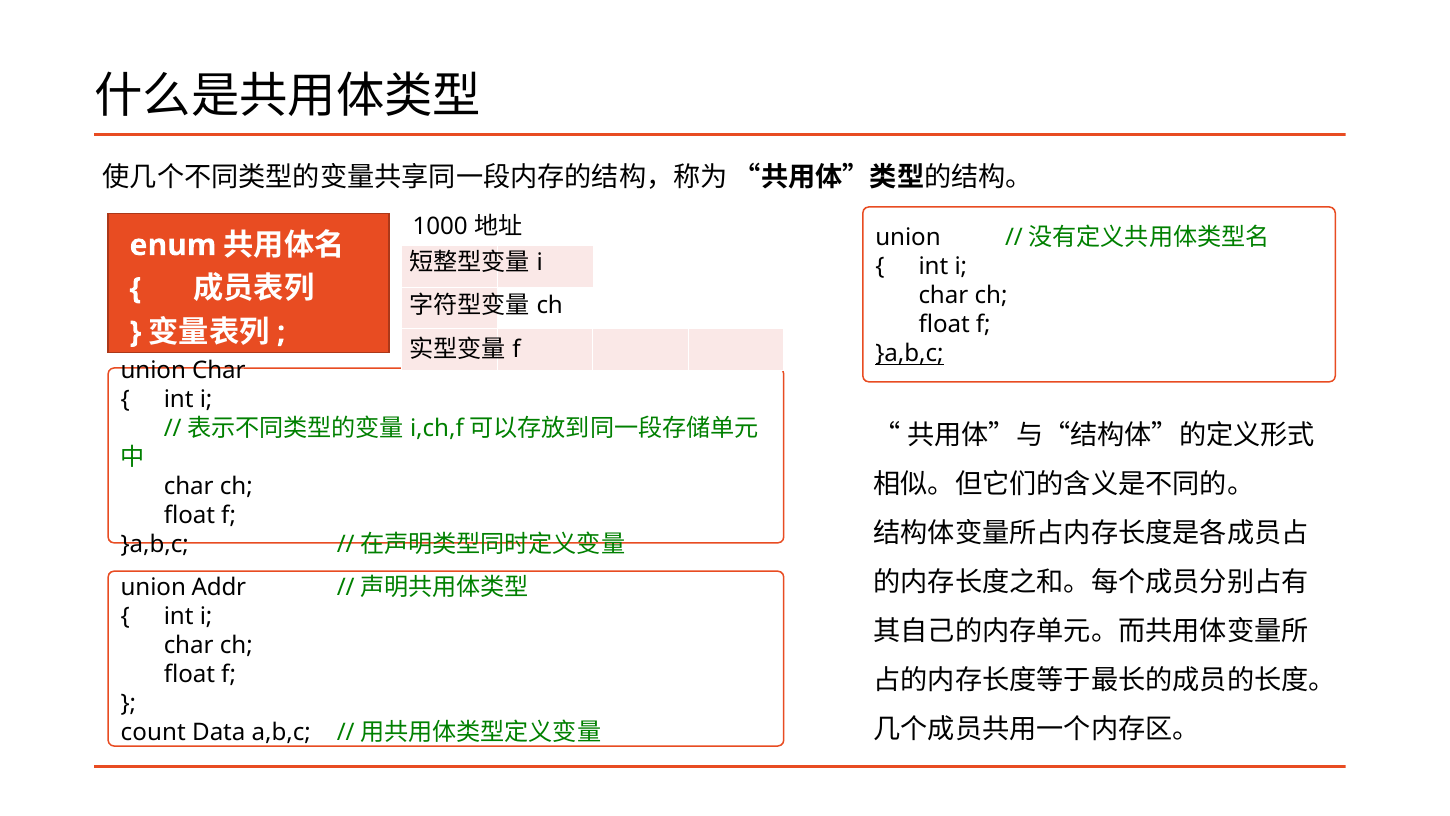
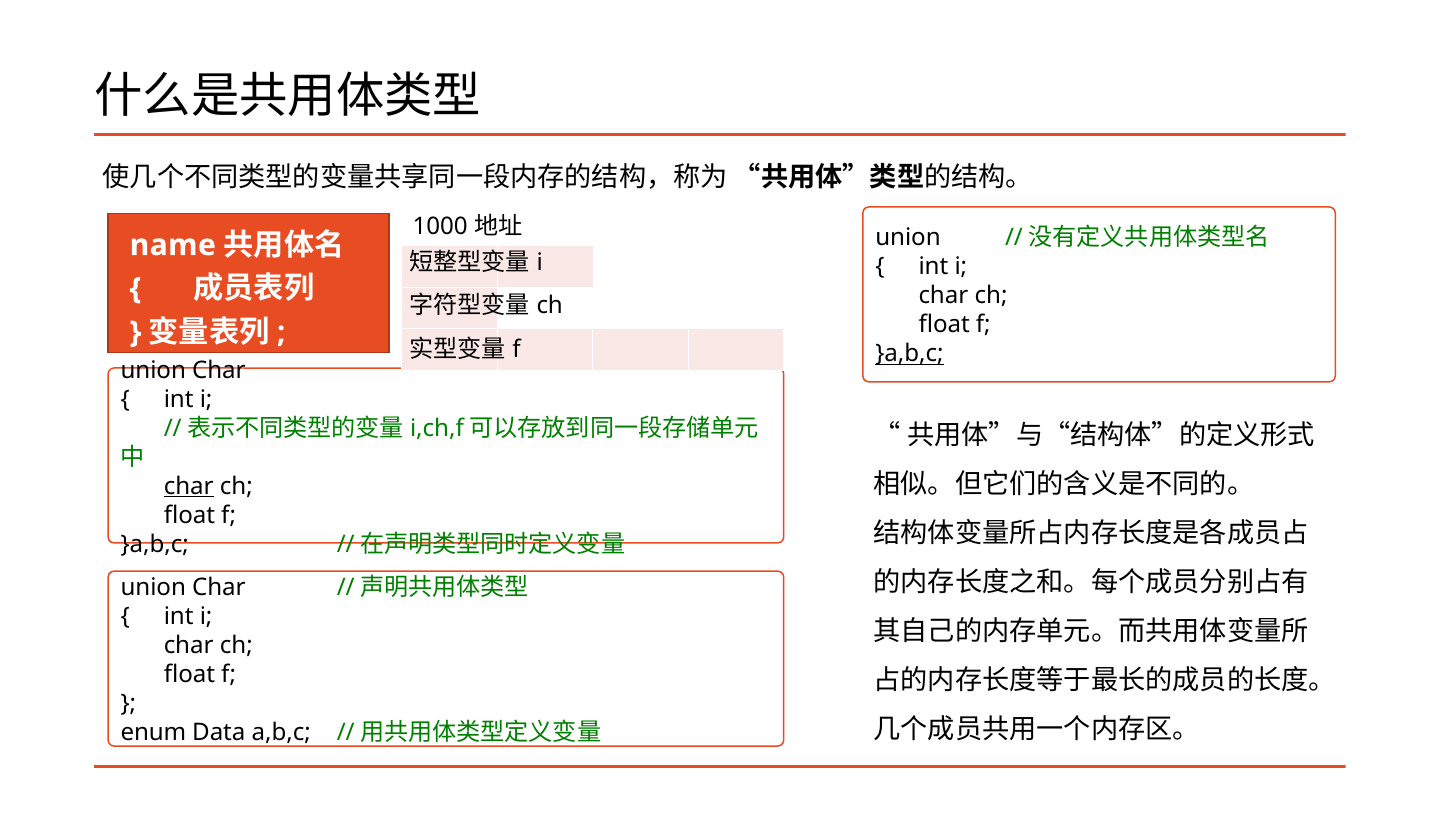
enum: enum -> name
char at (189, 486) underline: none -> present
Addr at (219, 587): Addr -> Char
count: count -> enum
